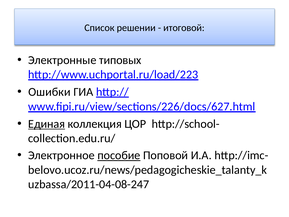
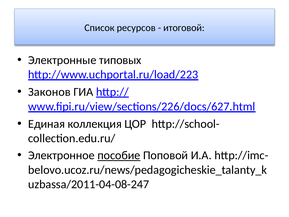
решении: решении -> ресурсов
Ошибки: Ошибки -> Законов
Единая underline: present -> none
